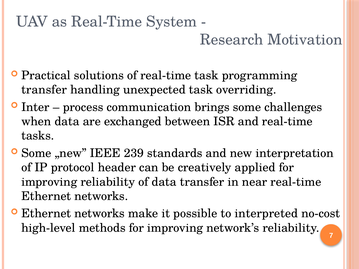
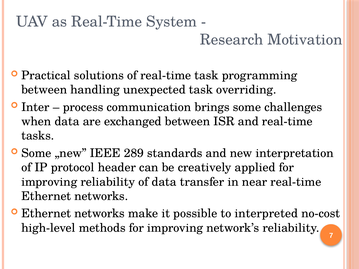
transfer at (44, 90): transfer -> between
239: 239 -> 289
